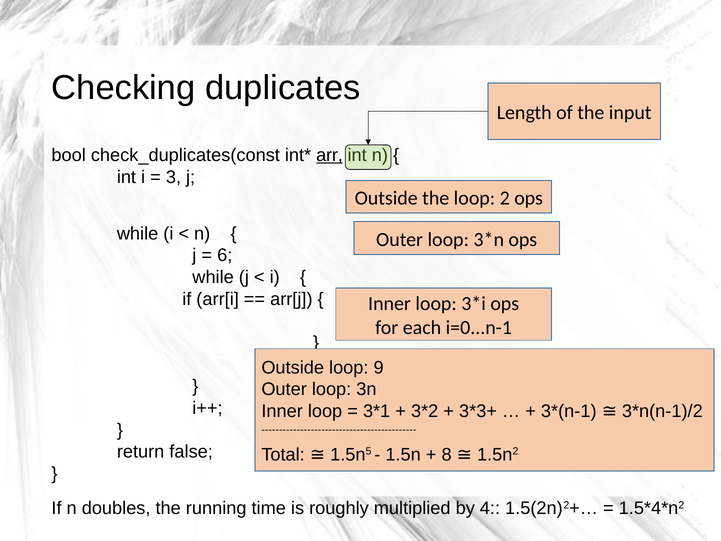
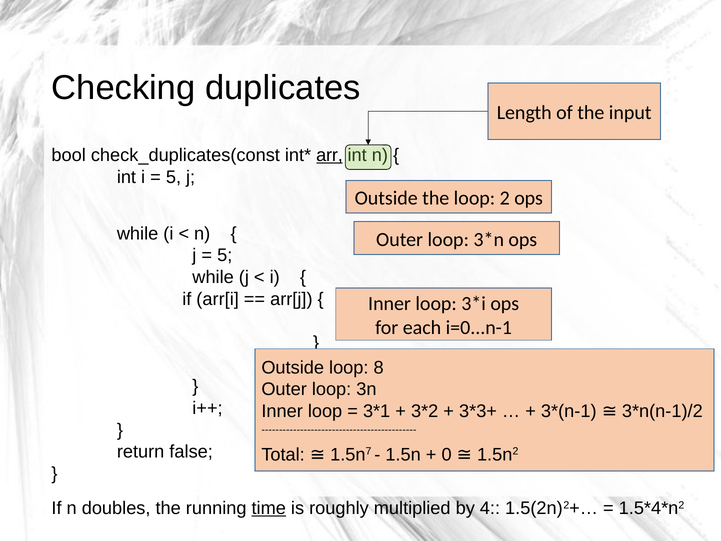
3 at (173, 177): 3 -> 5
6 at (225, 255): 6 -> 5
9: 9 -> 8
5: 5 -> 7
8: 8 -> 0
time underline: none -> present
